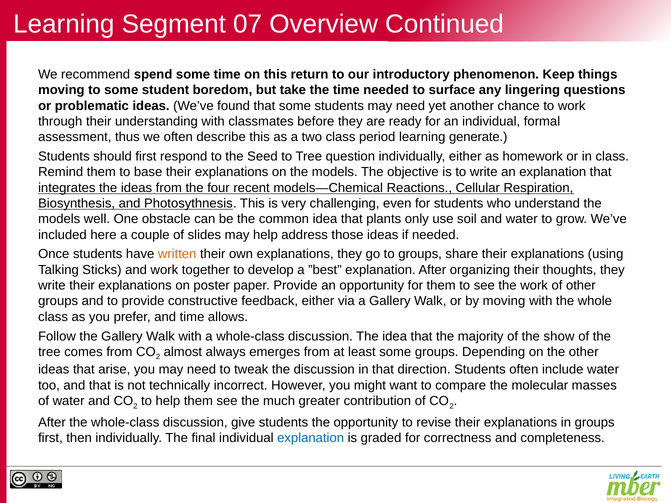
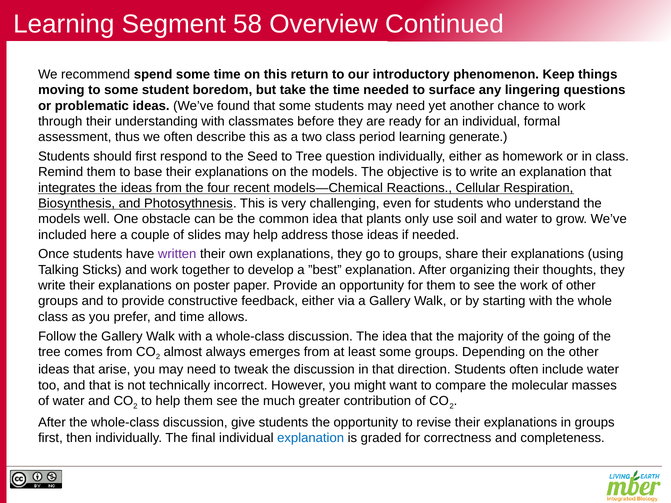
07: 07 -> 58
written colour: orange -> purple
by moving: moving -> starting
show: show -> going
